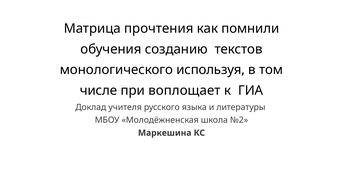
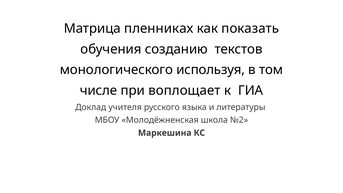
прочтения: прочтения -> пленниках
помнили: помнили -> показать
